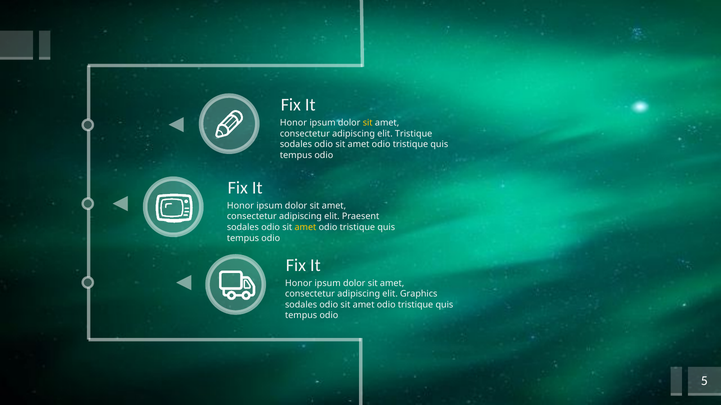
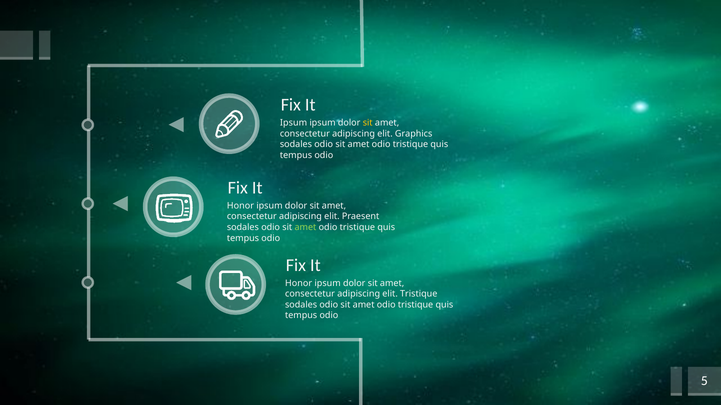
Honor at (294, 123): Honor -> Ipsum
elit Tristique: Tristique -> Graphics
amet at (305, 228) colour: yellow -> light green
elit Graphics: Graphics -> Tristique
